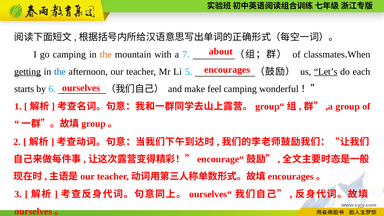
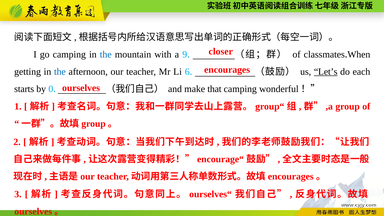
about: about -> closer
the at (106, 54) colour: orange -> blue
7: 7 -> 9
getting underline: present -> none
5: 5 -> 6
6: 6 -> 0
feel: feel -> that
